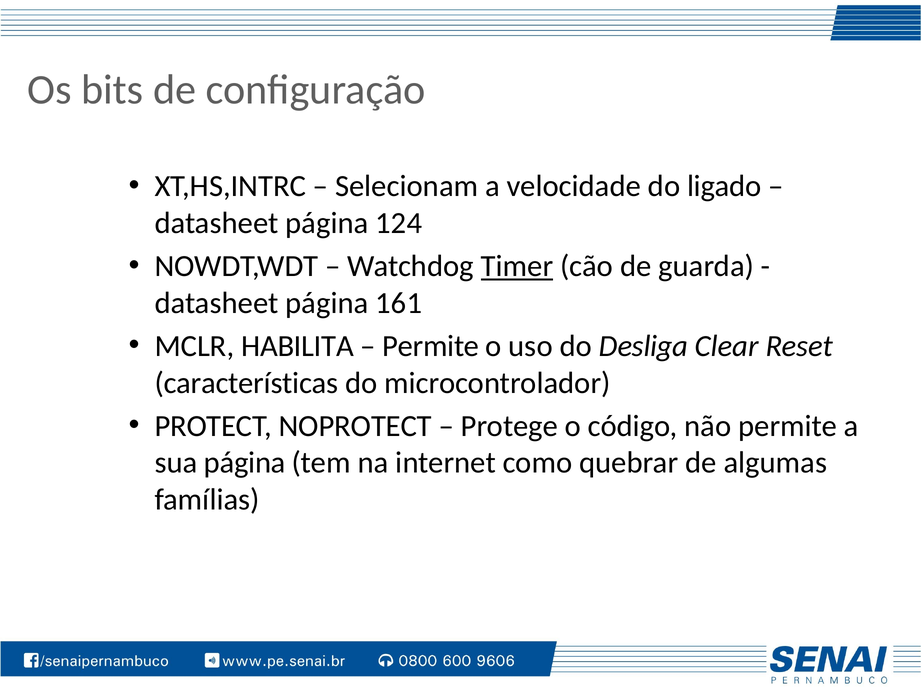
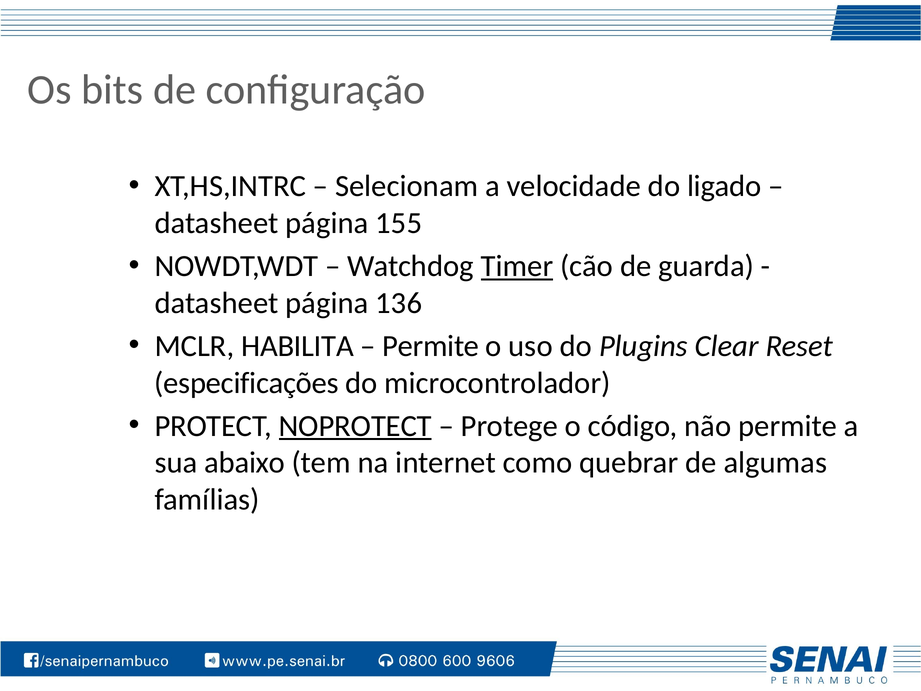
124: 124 -> 155
161: 161 -> 136
Desliga: Desliga -> Plugins
características: características -> especificações
NOPROTECT underline: none -> present
sua página: página -> abaixo
